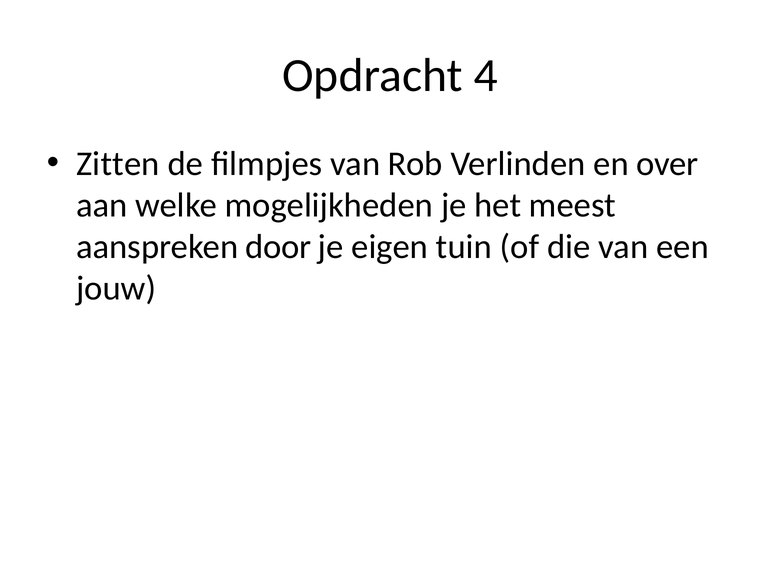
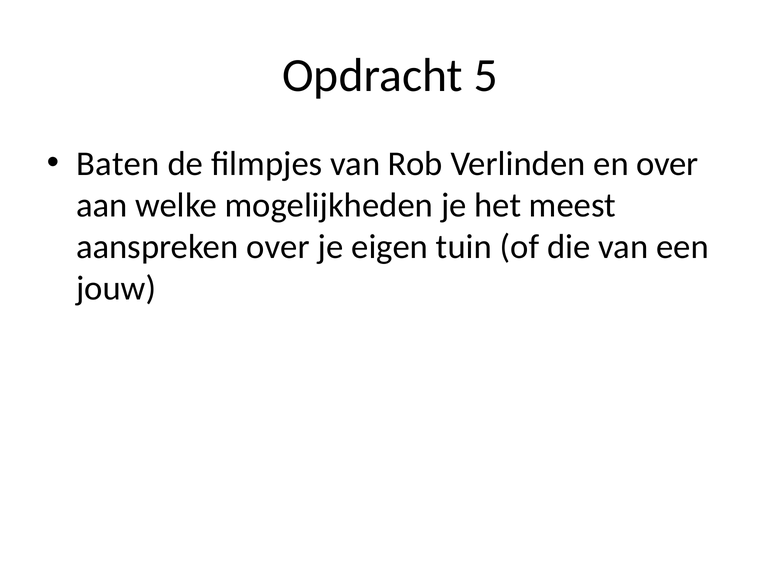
4: 4 -> 5
Zitten: Zitten -> Baten
aanspreken door: door -> over
